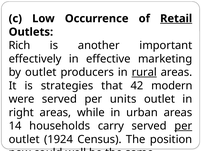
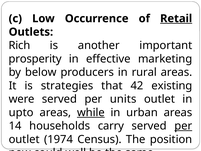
effectively: effectively -> prosperity
by outlet: outlet -> below
rural underline: present -> none
modern: modern -> existing
right: right -> upto
while underline: none -> present
1924: 1924 -> 1974
